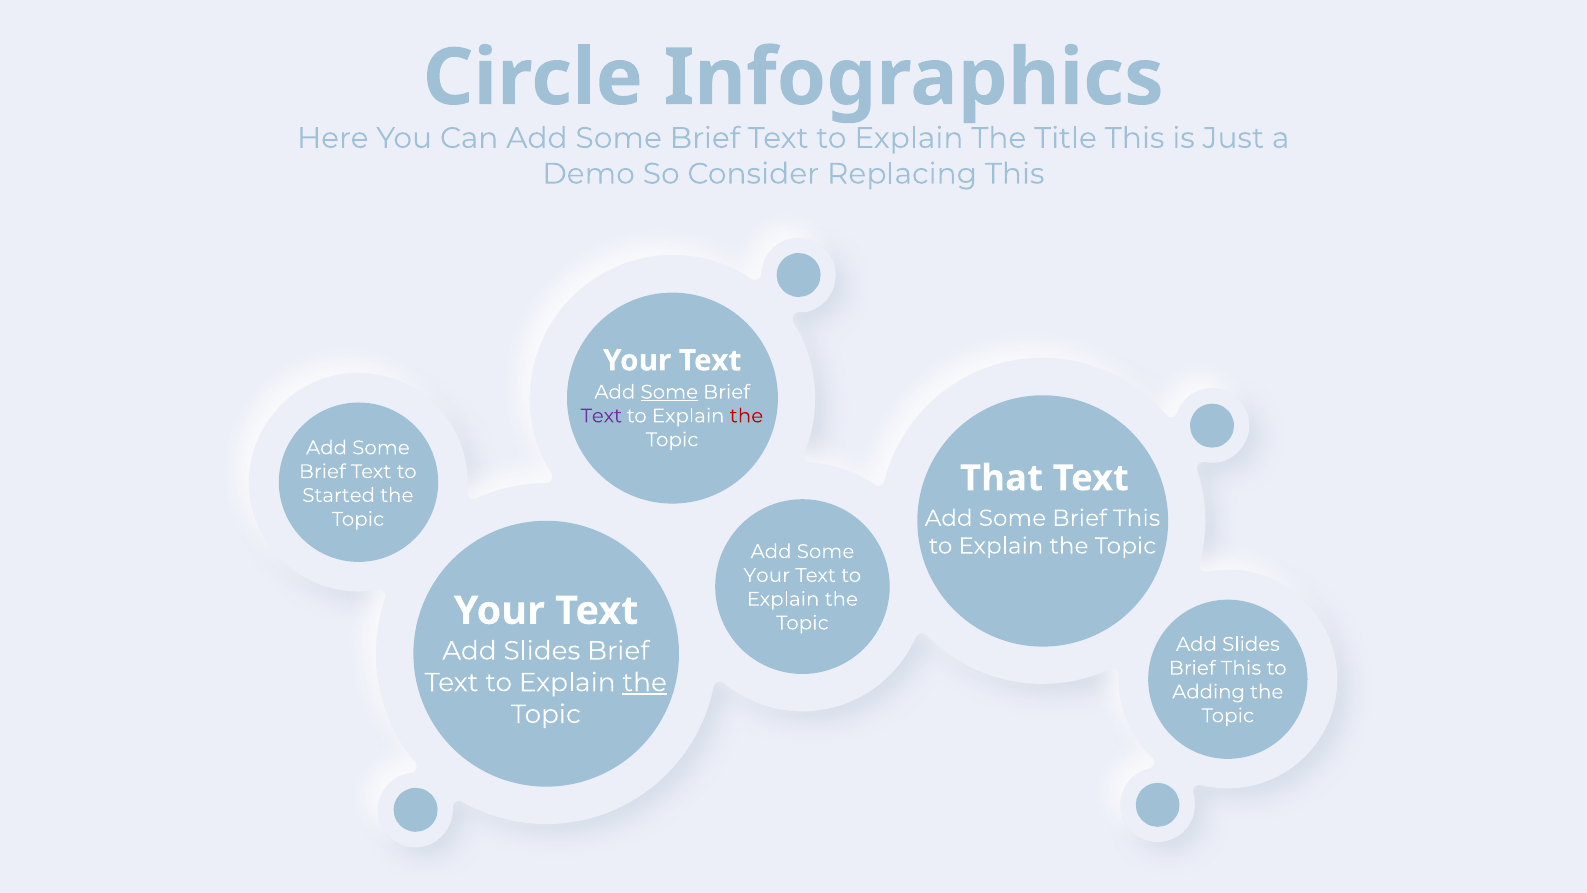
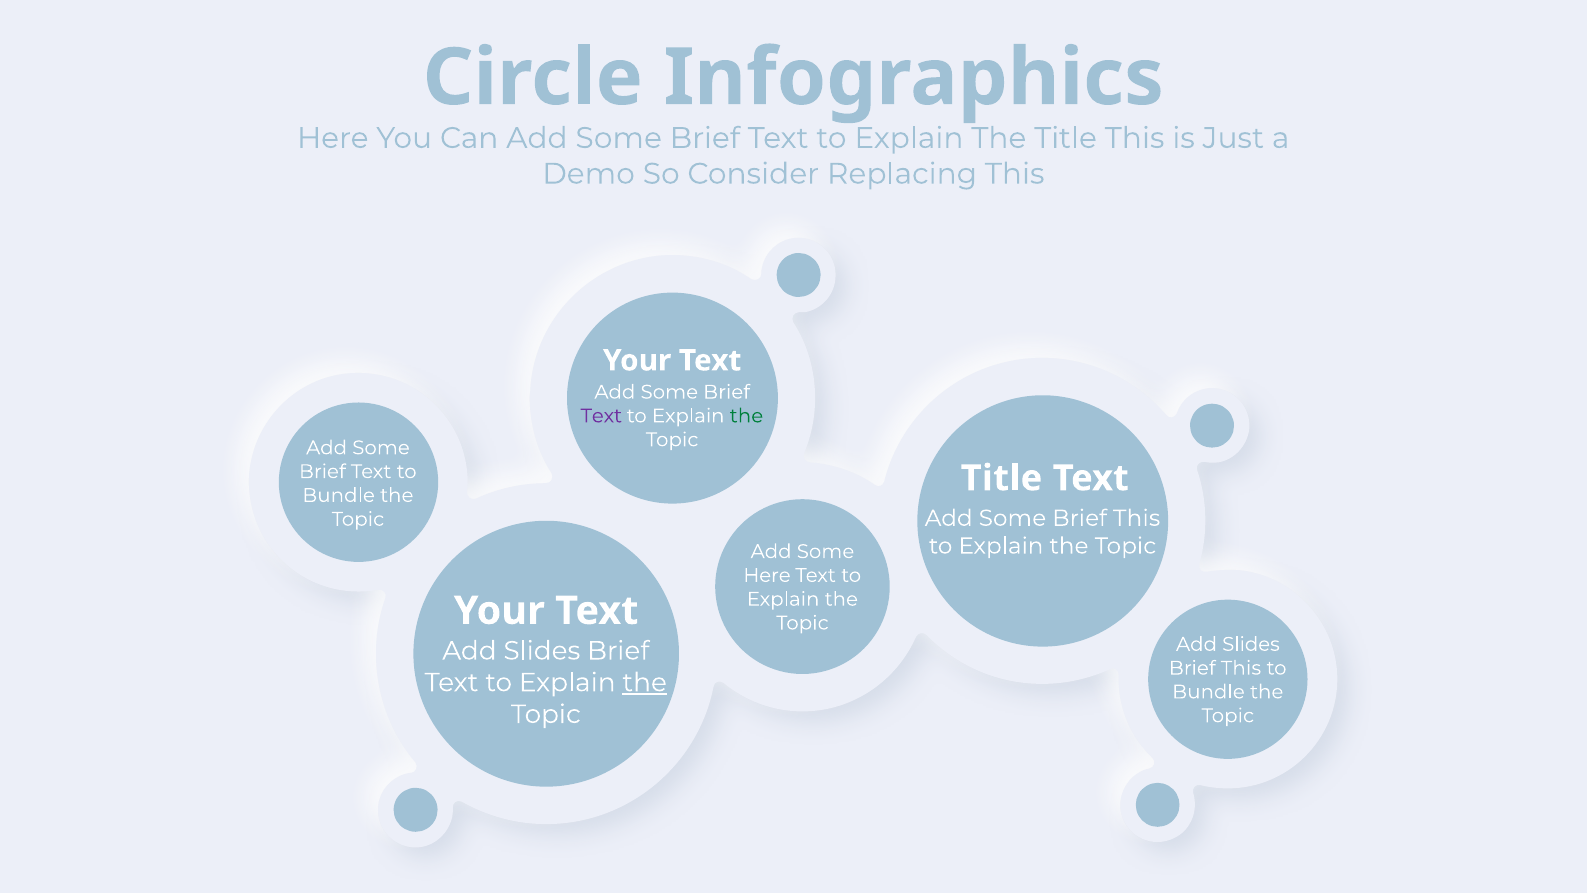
Some at (669, 392) underline: present -> none
the at (746, 416) colour: red -> green
That at (1002, 478): That -> Title
Started at (339, 495): Started -> Bundle
Your at (767, 575): Your -> Here
Adding at (1209, 692): Adding -> Bundle
